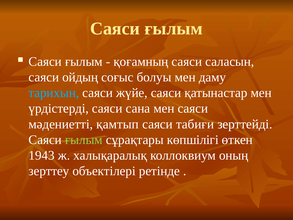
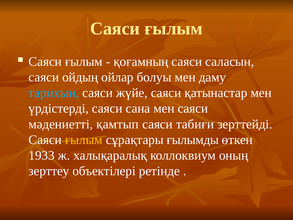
соғыс: соғыс -> ойлар
ғылым at (84, 140) colour: light green -> yellow
көпшілігі: көпшілігі -> ғылымды
1943: 1943 -> 1933
